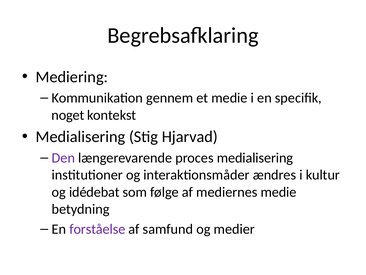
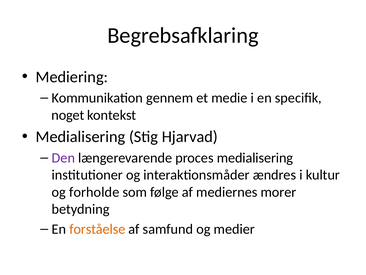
idédebat: idédebat -> forholde
mediernes medie: medie -> morer
forståelse colour: purple -> orange
